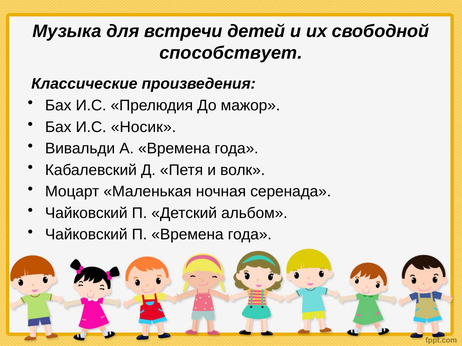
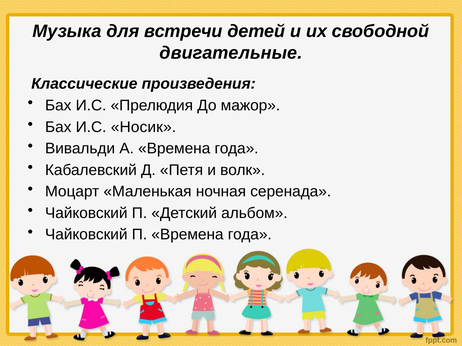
способствует: способствует -> двигательные
